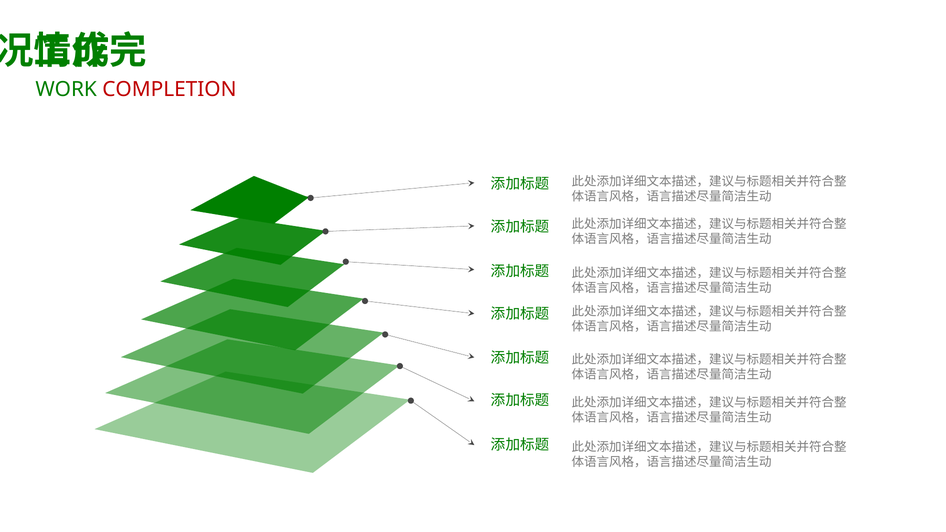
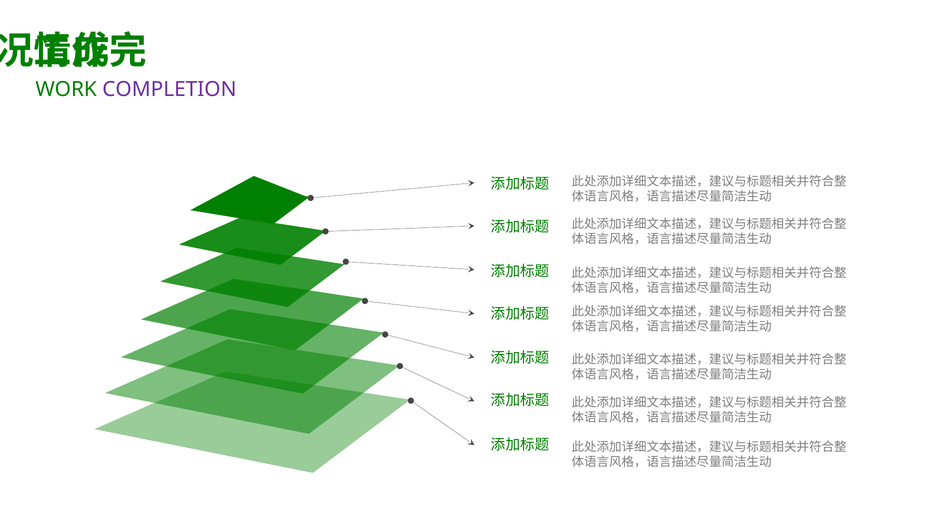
COMPLETION colour: red -> purple
